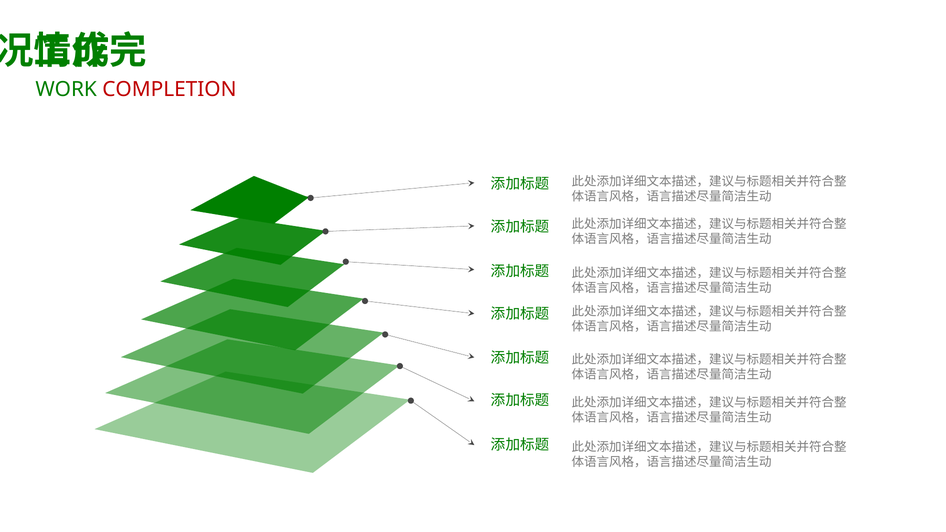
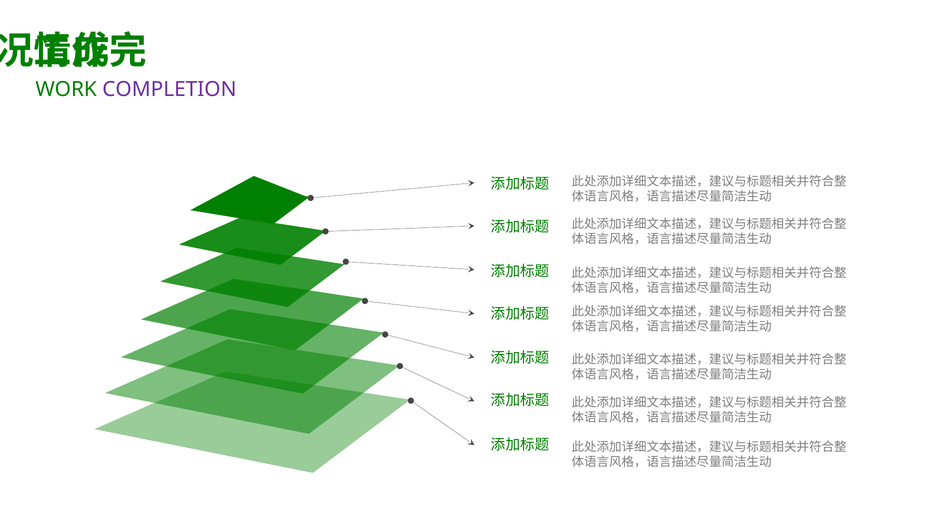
COMPLETION colour: red -> purple
